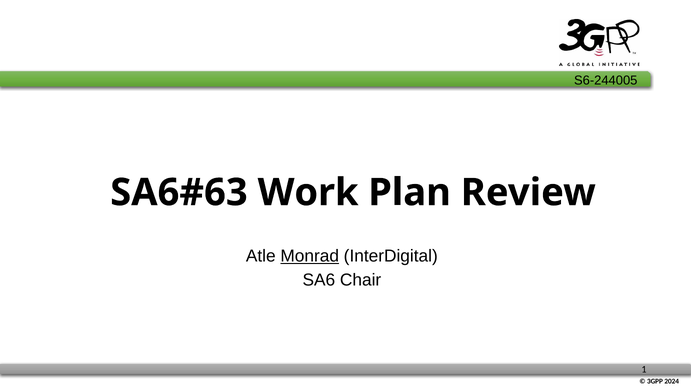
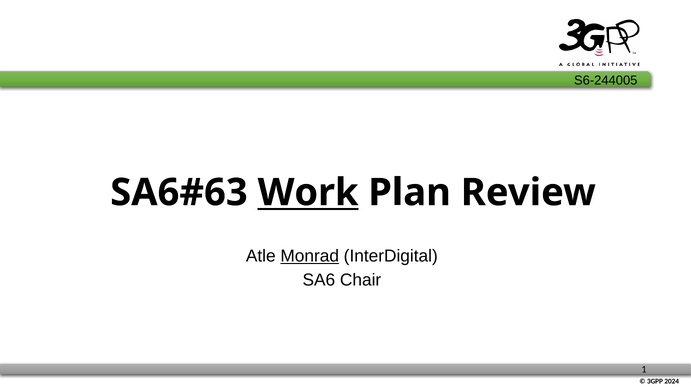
Work underline: none -> present
